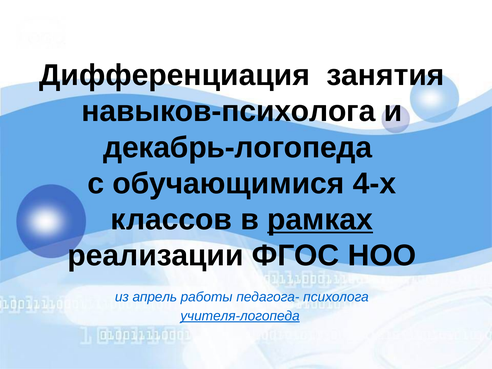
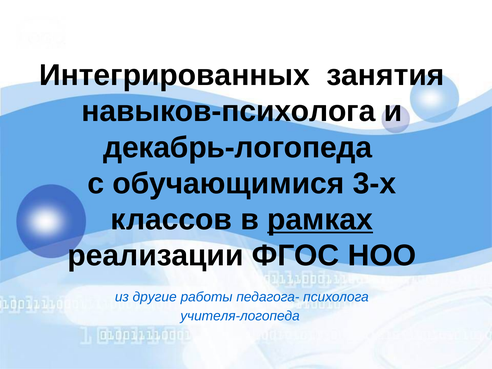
Дифференциация: Дифференциация -> Интегрированных
4-х: 4-х -> 3-х
апрель: апрель -> другие
учителя-логопеда underline: present -> none
